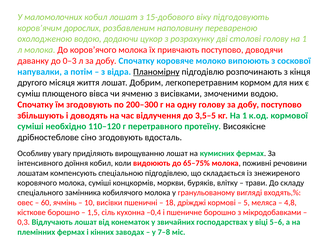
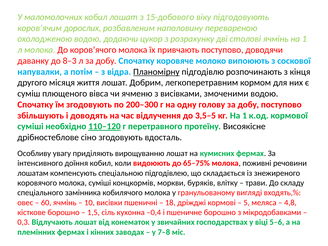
столові голову: голову -> ячмінь
0–3: 0–3 -> 8–3
110–120 underline: none -> present
